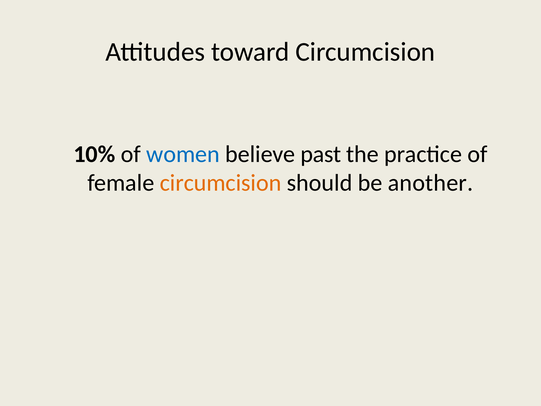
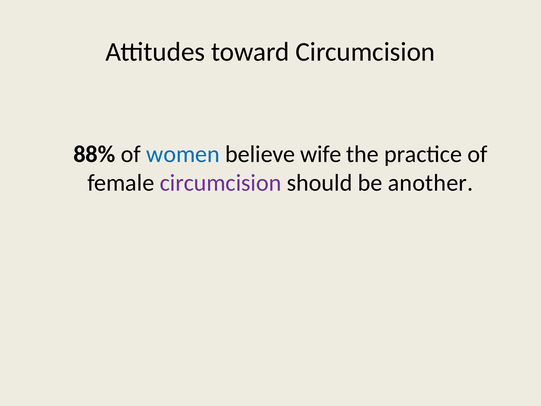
10%: 10% -> 88%
past: past -> wife
circumcision at (221, 183) colour: orange -> purple
